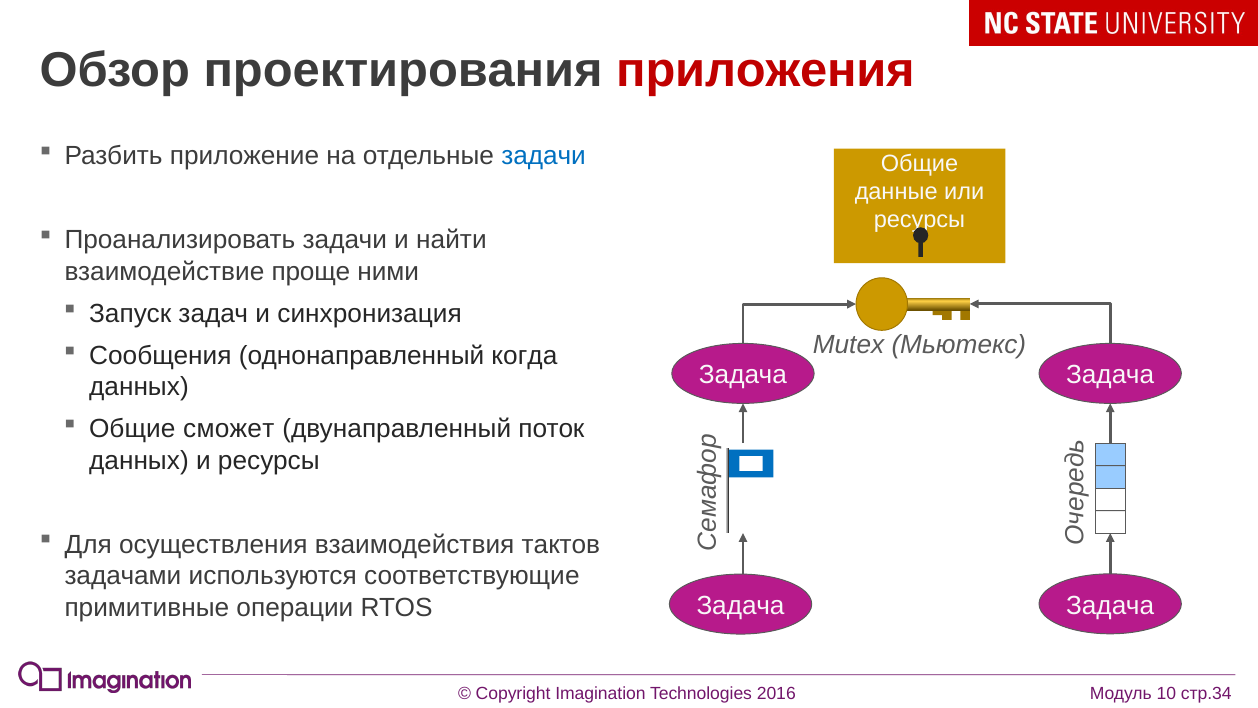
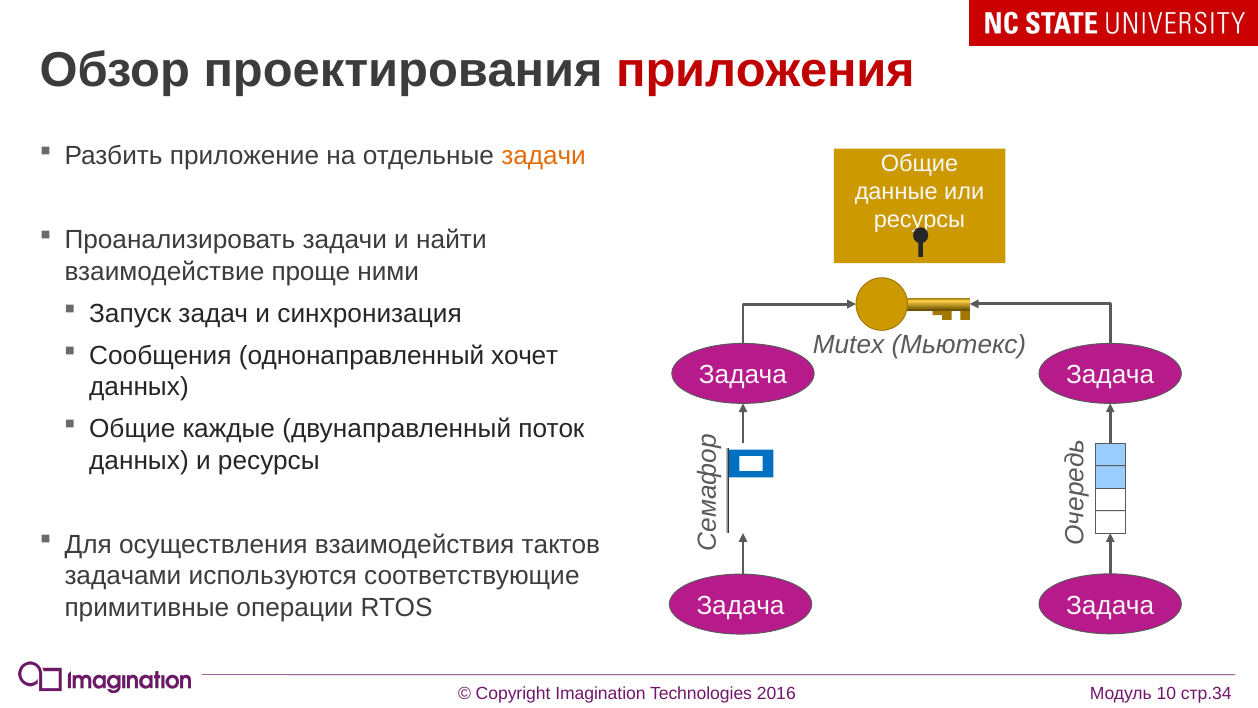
задачи at (544, 156) colour: blue -> orange
когда: когда -> хочет
сможет: сможет -> каждые
